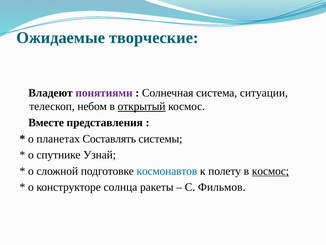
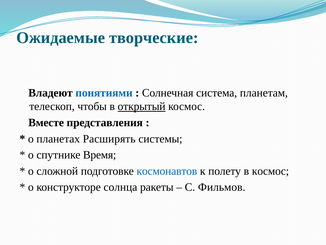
понятиями colour: purple -> blue
ситуации: ситуации -> планетам
небом: небом -> чтобы
Составлять: Составлять -> Расширять
Узнай: Узнай -> Время
космос at (270, 171) underline: present -> none
